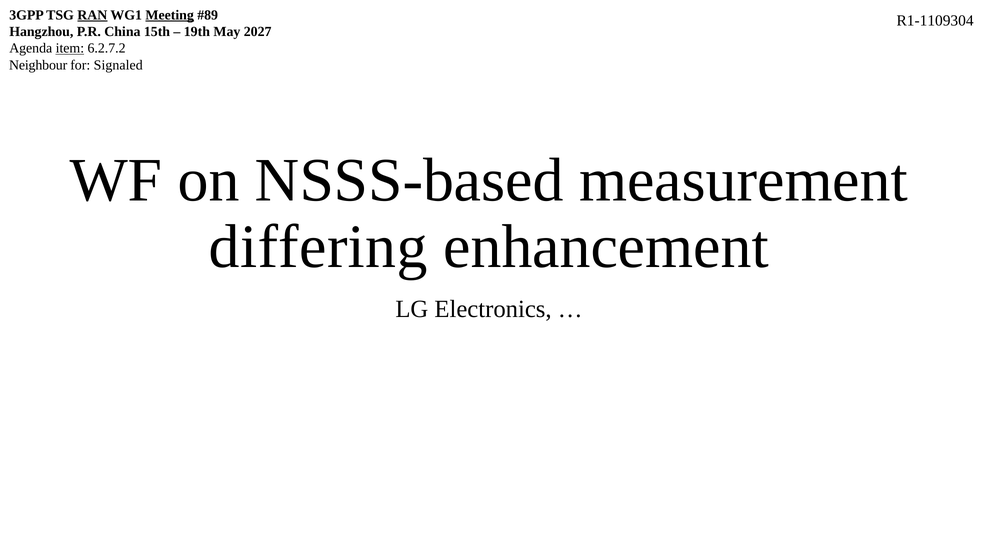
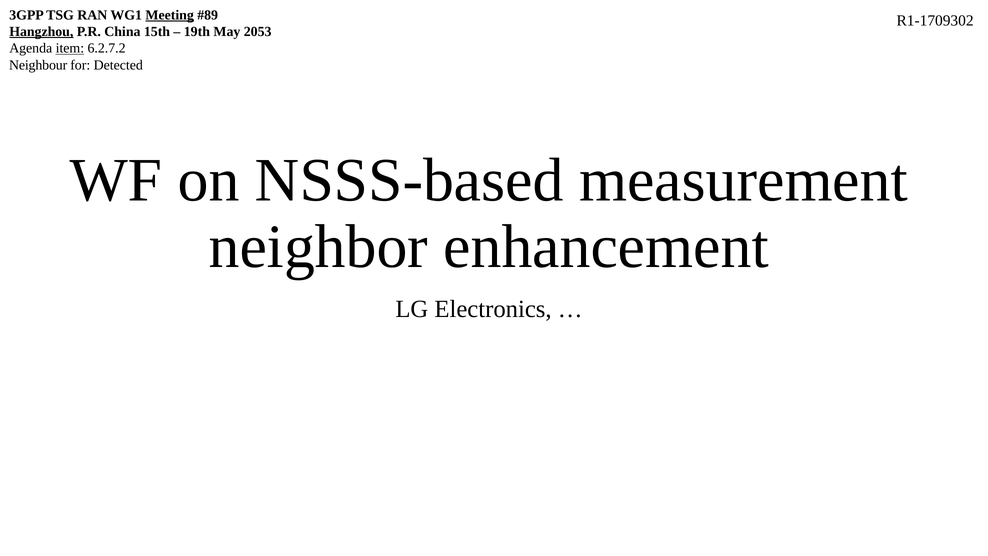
RAN underline: present -> none
R1-1109304: R1-1109304 -> R1-1709302
Hangzhou underline: none -> present
2027: 2027 -> 2053
Signaled: Signaled -> Detected
differing: differing -> neighbor
